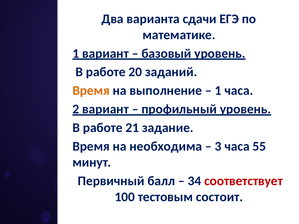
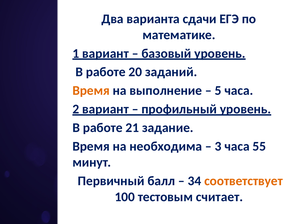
1 at (218, 91): 1 -> 5
соответствует colour: red -> orange
состоит: состоит -> считает
